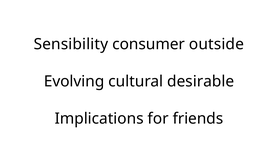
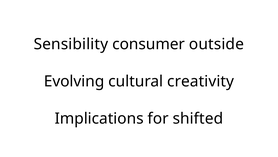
desirable: desirable -> creativity
friends: friends -> shifted
